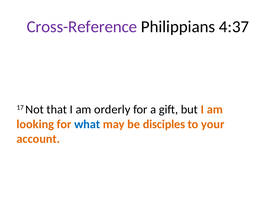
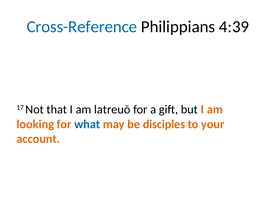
Cross-Reference colour: purple -> blue
4:37: 4:37 -> 4:39
orderly: orderly -> latreuō
